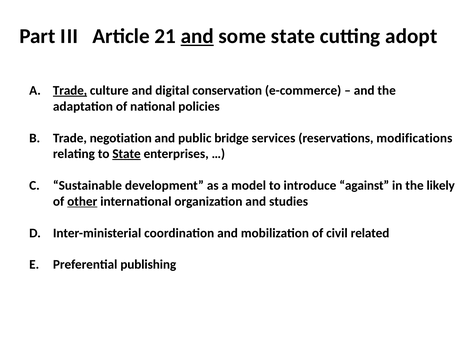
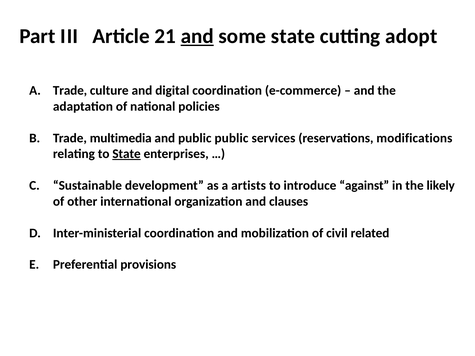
Trade at (70, 91) underline: present -> none
digital conservation: conservation -> coordination
negotiation: negotiation -> multimedia
public bridge: bridge -> public
model: model -> artists
other underline: present -> none
studies: studies -> clauses
publishing: publishing -> provisions
